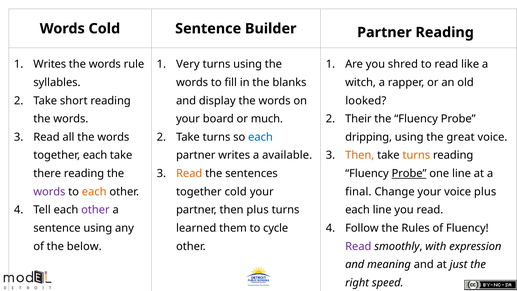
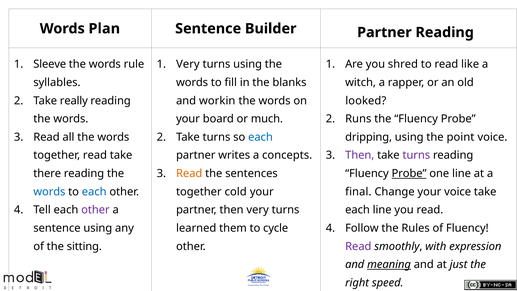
Words Cold: Cold -> Plan
Writes at (50, 64): Writes -> Sleeve
short: short -> really
display: display -> workin
Their: Their -> Runs
great: great -> point
together each: each -> read
available: available -> concepts
Then at (360, 155) colour: orange -> purple
turns at (416, 155) colour: orange -> purple
words at (49, 192) colour: purple -> blue
each at (94, 192) colour: orange -> blue
voice plus: plus -> take
then plus: plus -> very
below: below -> sitting
meaning underline: none -> present
